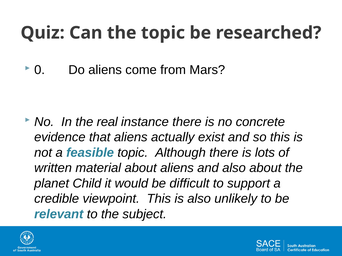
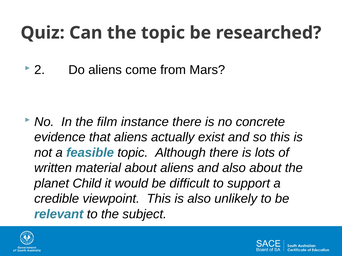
0: 0 -> 2
real: real -> film
